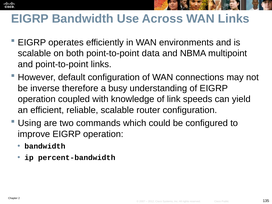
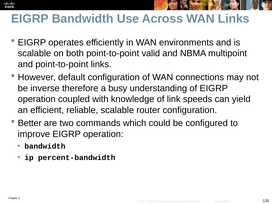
data: data -> valid
Using: Using -> Better
